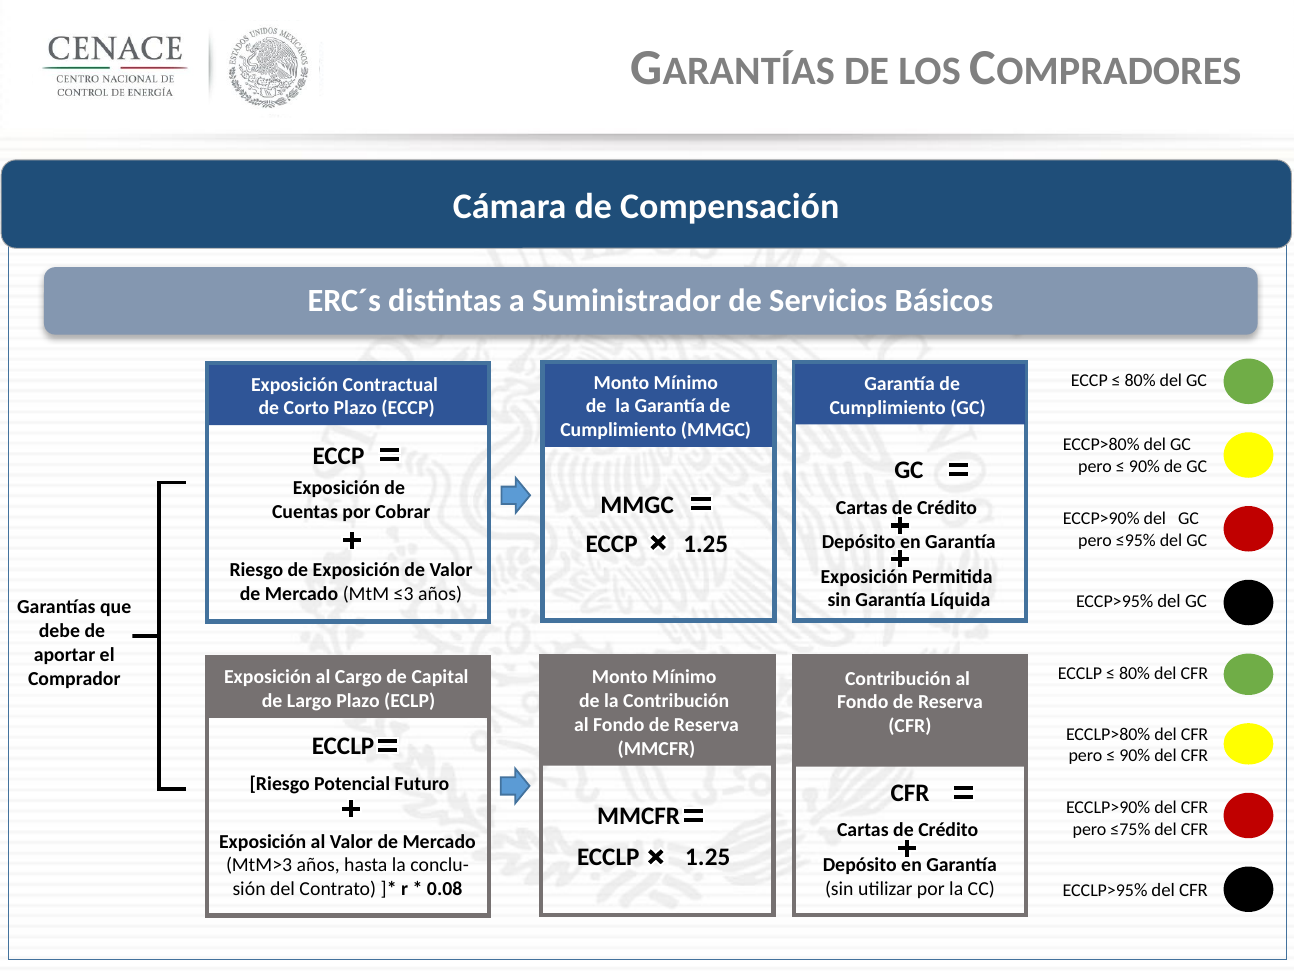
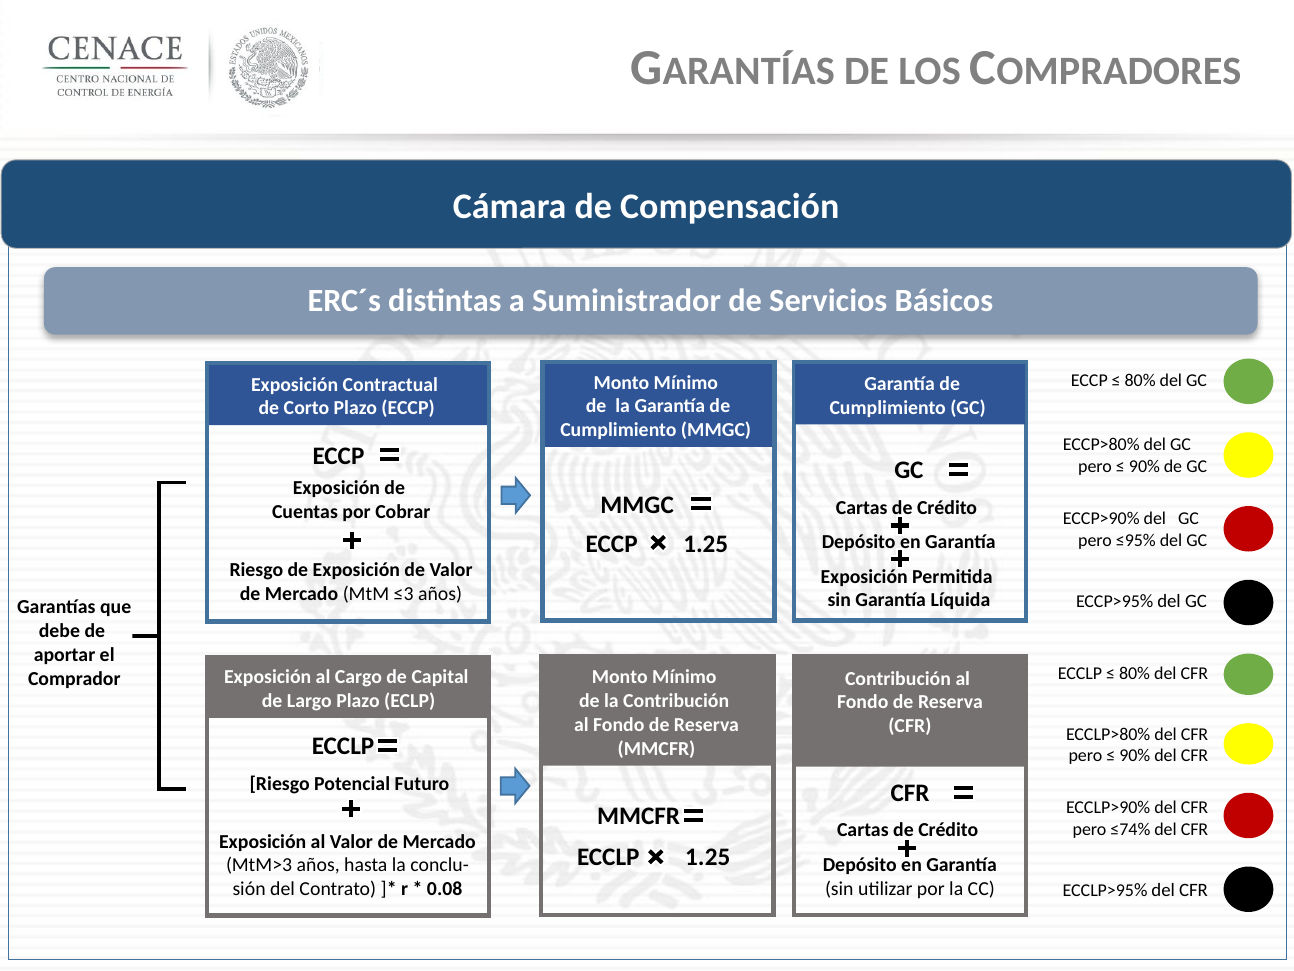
≤75%: ≤75% -> ≤74%
